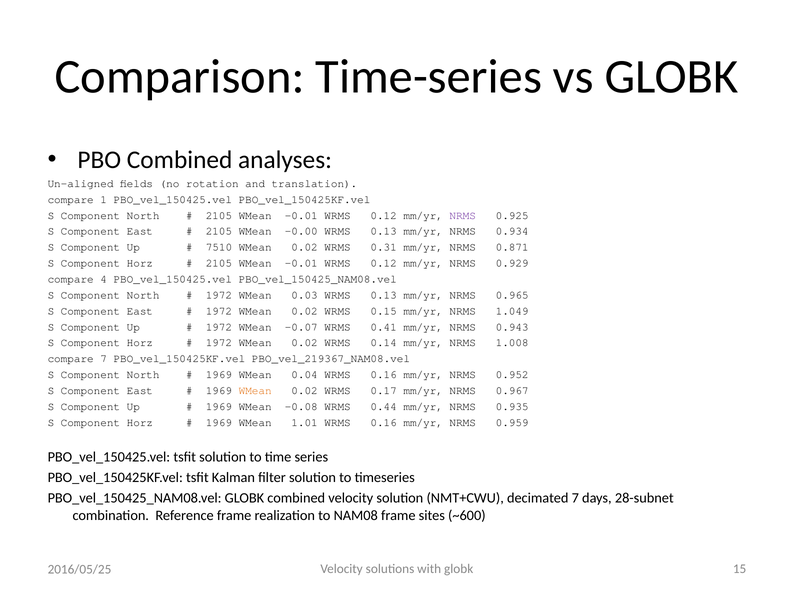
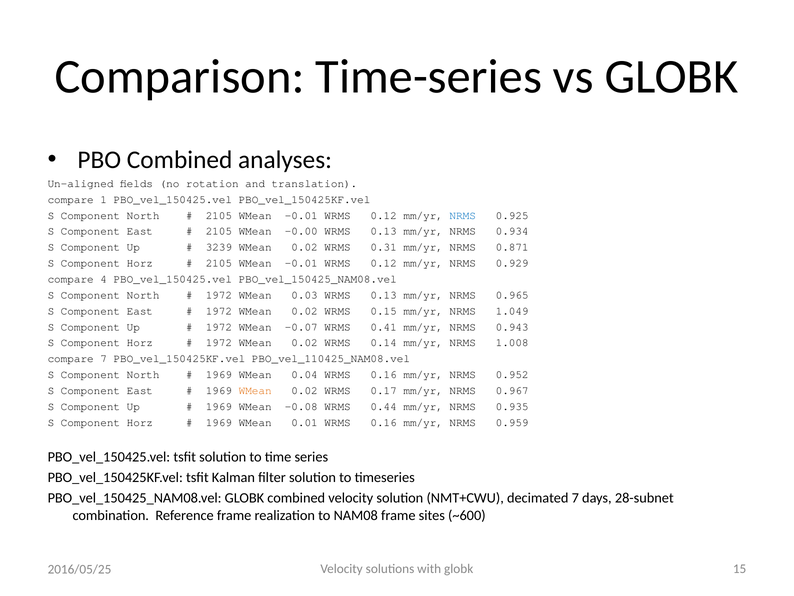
NRMS at (463, 215) colour: purple -> blue
7510: 7510 -> 3239
PBO_vel_219367_NAM08.vel: PBO_vel_219367_NAM08.vel -> PBO_vel_110425_NAM08.vel
1.01: 1.01 -> 0.01
